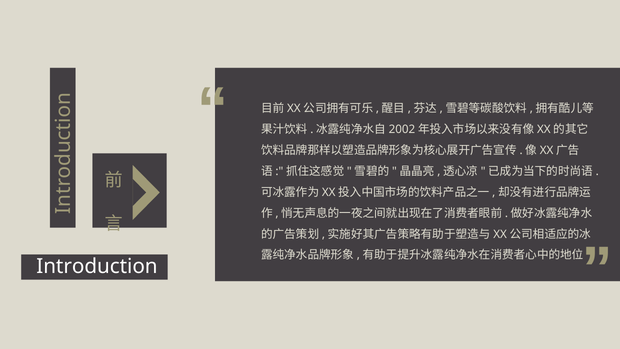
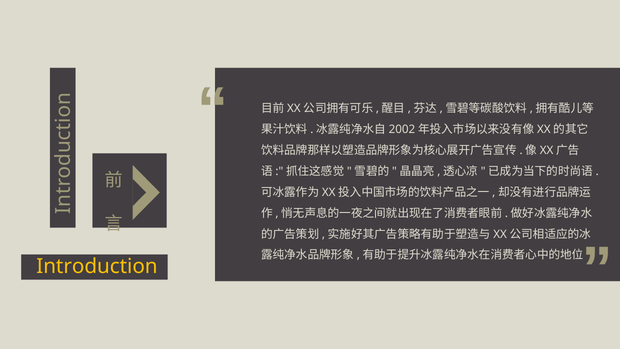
Introduction colour: white -> yellow
